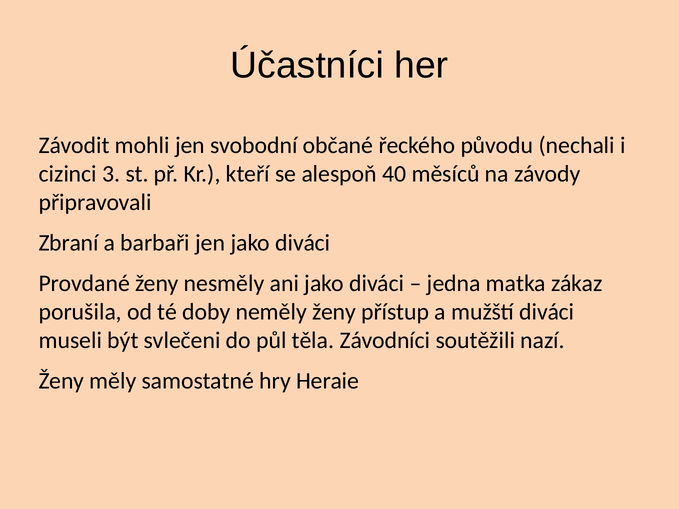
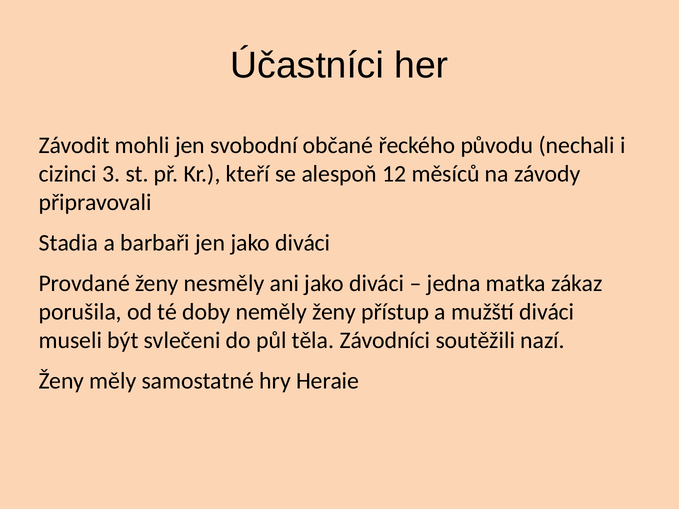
40: 40 -> 12
Zbraní: Zbraní -> Stadia
